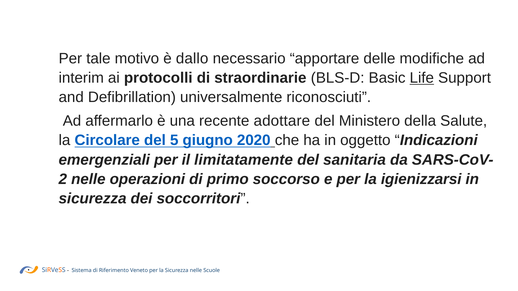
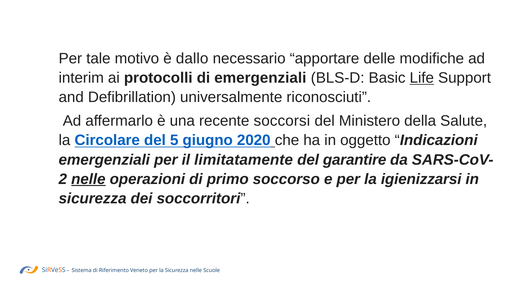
di straordinarie: straordinarie -> emergenziali
adottare: adottare -> soccorsi
sanitaria: sanitaria -> garantire
nelle at (88, 179) underline: none -> present
